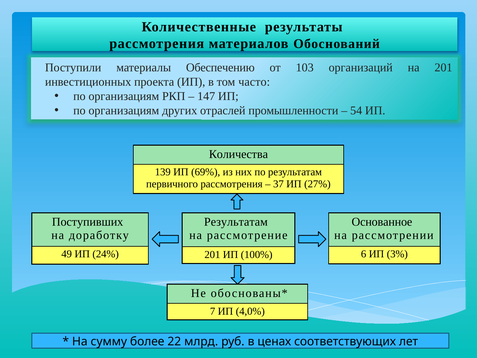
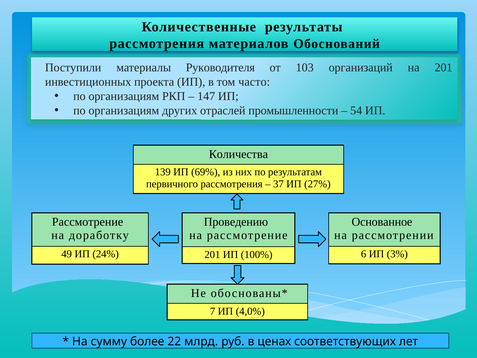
Обеспечению: Обеспечению -> Руководителя
Поступивших at (88, 222): Поступивших -> Рассмотрение
Результатам at (236, 222): Результатам -> Проведению
